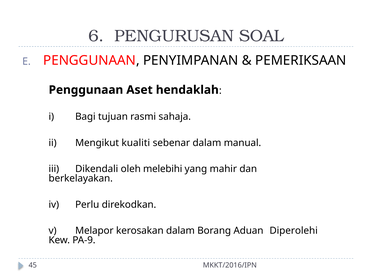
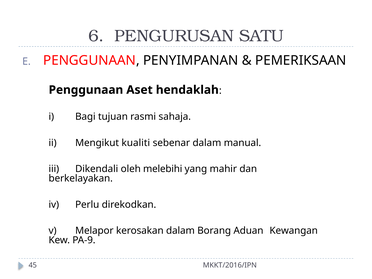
SOAL: SOAL -> SATU
Diperolehi: Diperolehi -> Kewangan
